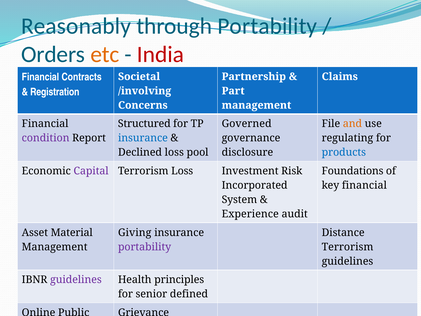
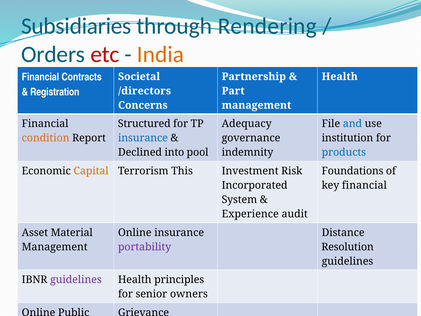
Reasonably: Reasonably -> Subsidiaries
through Portability: Portability -> Rendering
etc colour: orange -> red
India colour: red -> orange
Claims at (340, 77): Claims -> Health
/involving: /involving -> /directors
Governed: Governed -> Adequacy
and colour: orange -> blue
condition colour: purple -> orange
regulating: regulating -> institution
Declined loss: loss -> into
disclosure: disclosure -> indemnity
Capital colour: purple -> orange
Terrorism Loss: Loss -> This
Giving at (135, 232): Giving -> Online
Terrorism at (348, 247): Terrorism -> Resolution
defined: defined -> owners
